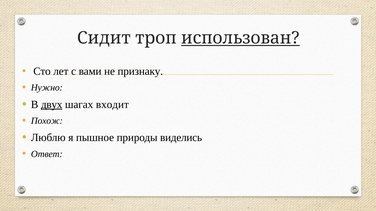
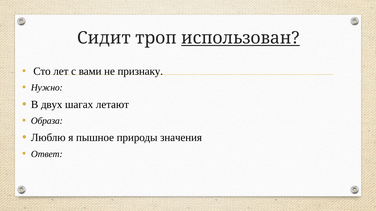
двух underline: present -> none
входит: входит -> летают
Похож: Похож -> Образа
виделись: виделись -> значения
